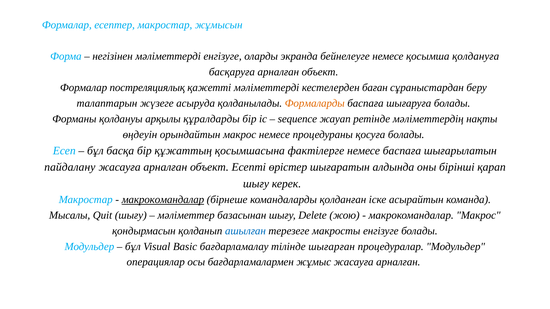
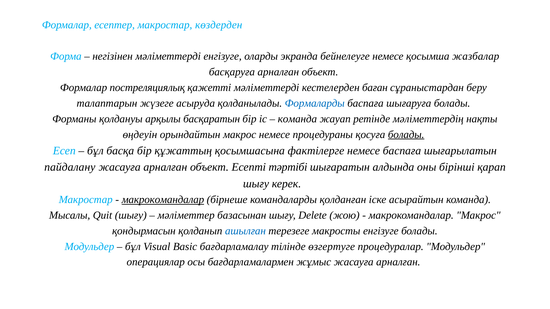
жұмысын: жұмысын -> көздерден
қолдануға: қолдануға -> жазбалар
Формаларды colour: orange -> blue
құралдарды: құралдарды -> басқаратын
sequence at (297, 119): sequence -> команда
болады at (406, 135) underline: none -> present
өрістер: өрістер -> тәртібі
шығарған: шығарған -> өзгертуге
